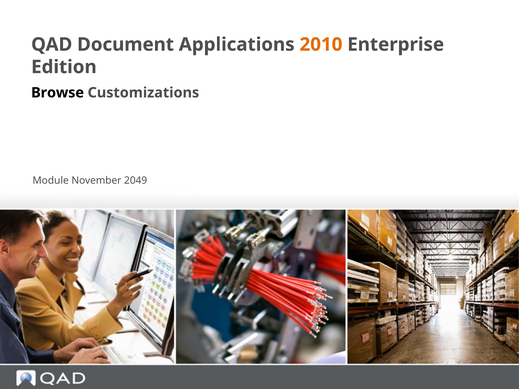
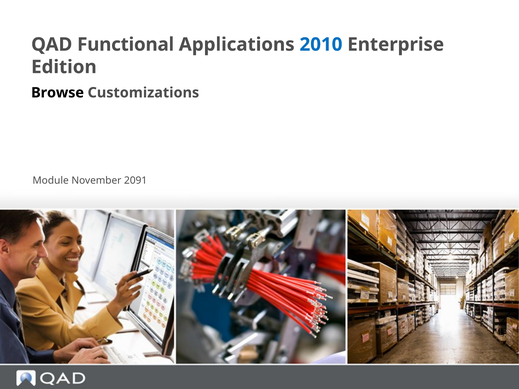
Document: Document -> Functional
2010 colour: orange -> blue
2049: 2049 -> 2091
